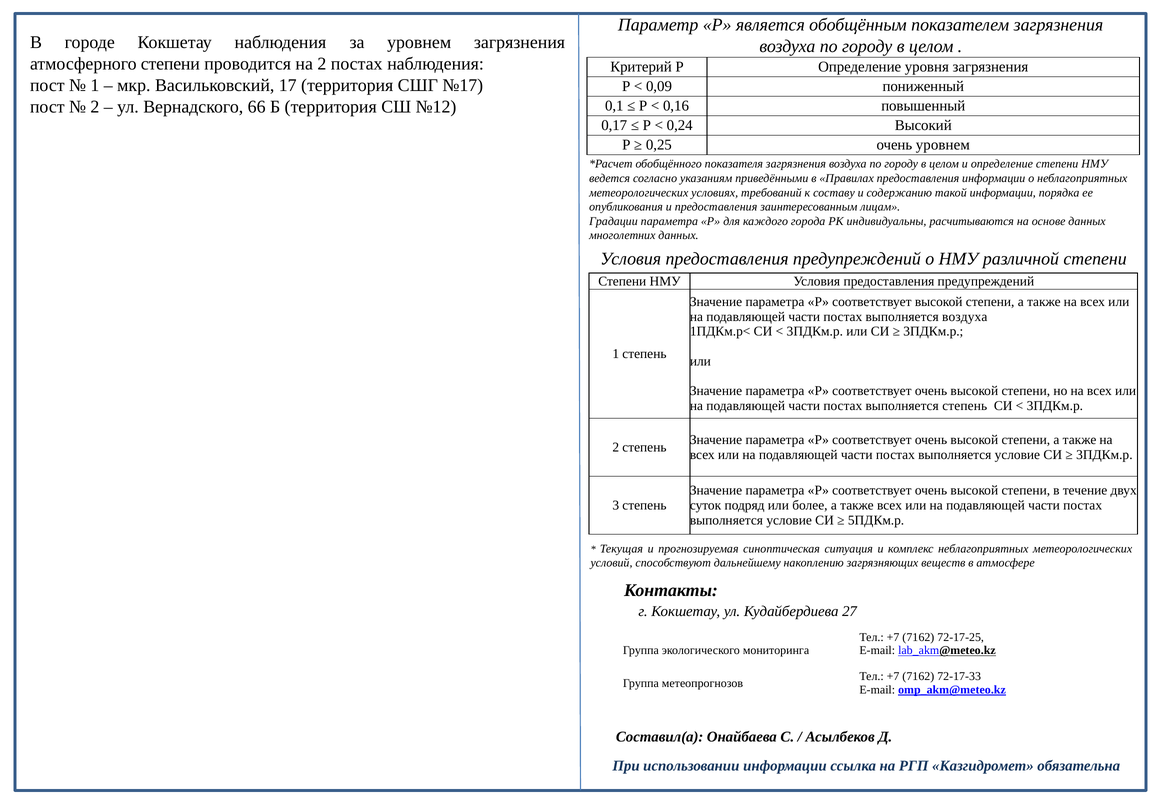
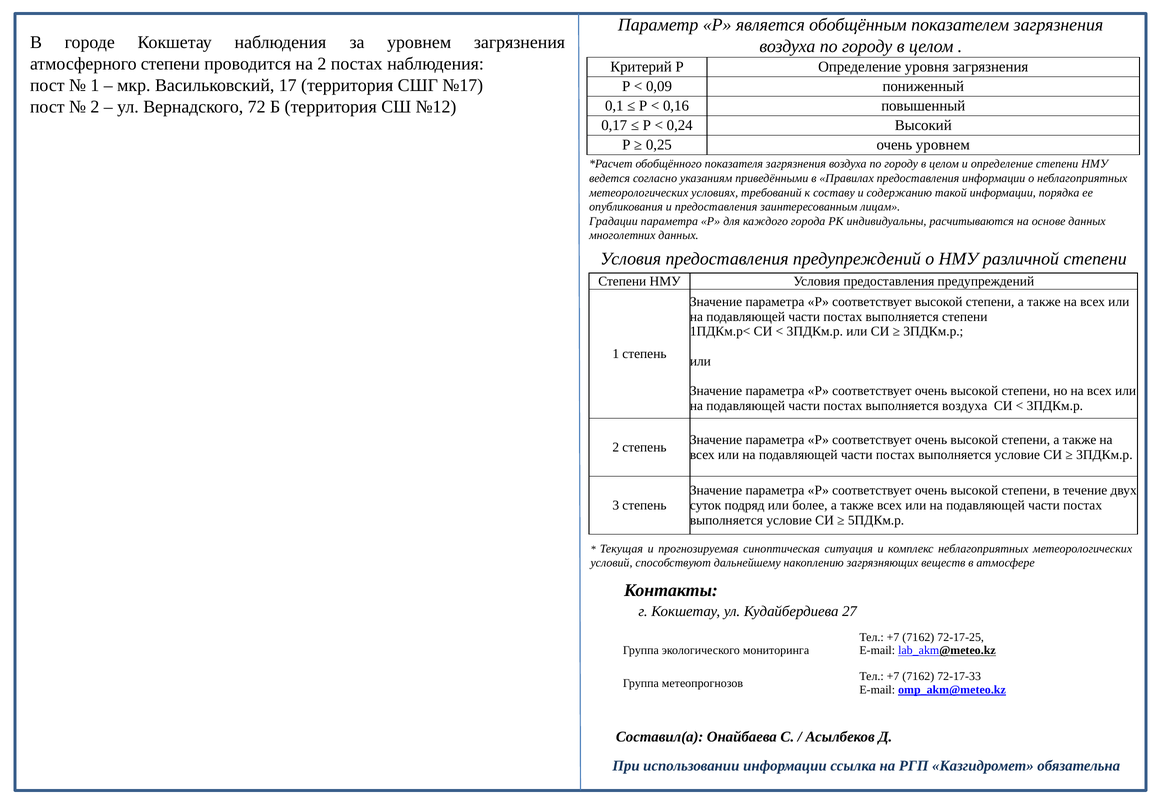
66: 66 -> 72
выполняется воздуха: воздуха -> степени
выполняется степень: степень -> воздуха
